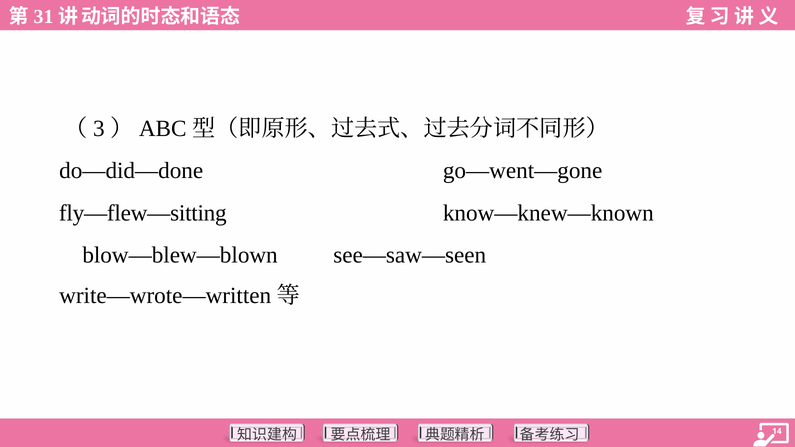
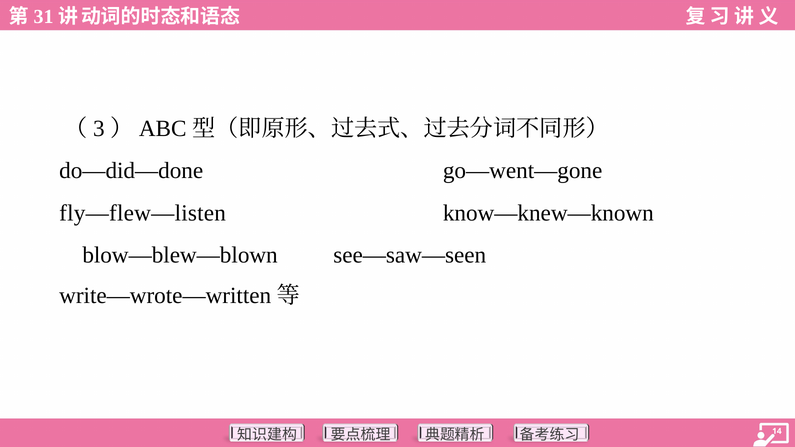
fly—flew—sitting: fly—flew—sitting -> fly—flew—listen
